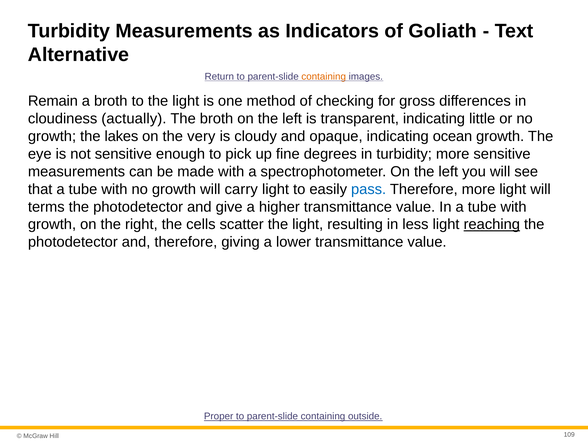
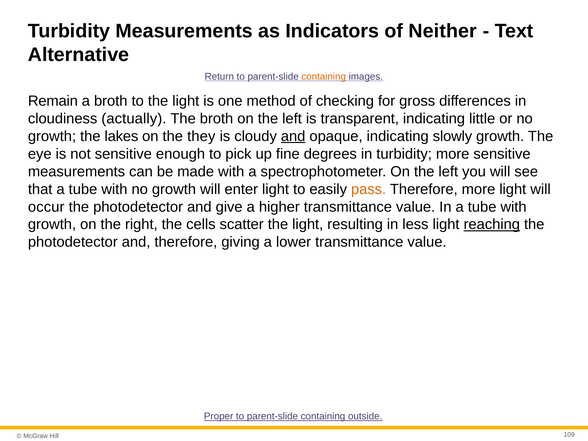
Goliath: Goliath -> Neither
very: very -> they
and at (293, 136) underline: none -> present
ocean: ocean -> slowly
carry: carry -> enter
pass colour: blue -> orange
terms: terms -> occur
